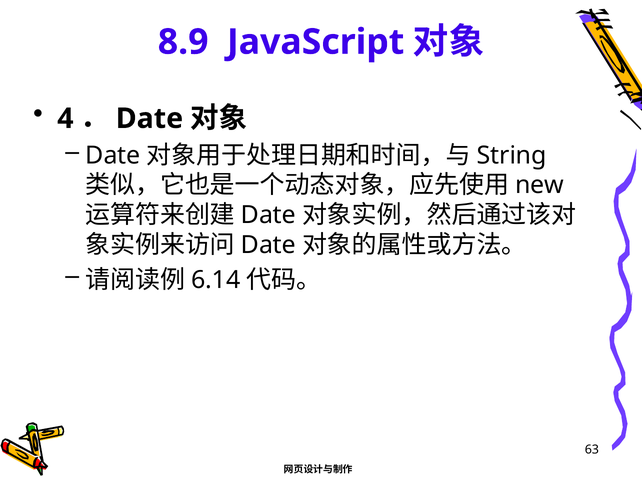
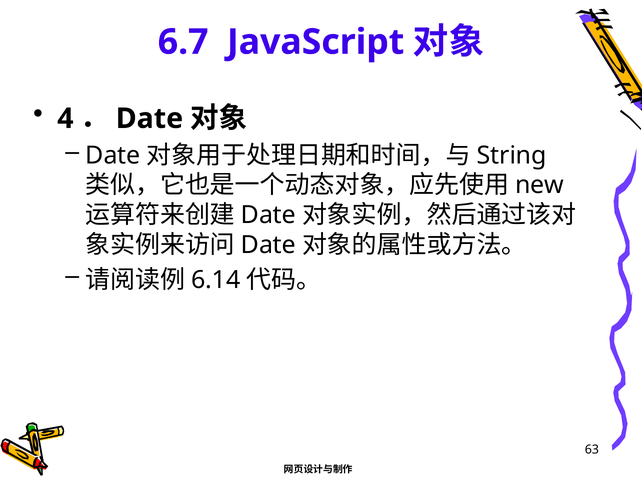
8.9: 8.9 -> 6.7
